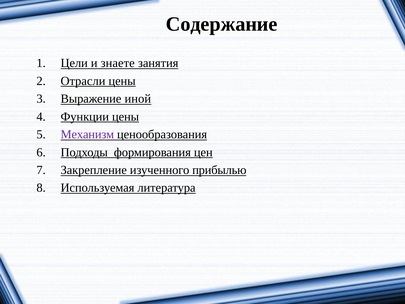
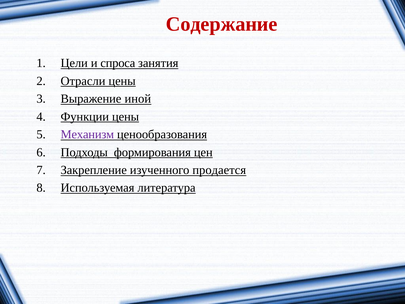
Содержание colour: black -> red
знаете: знаете -> спроса
прибылью: прибылью -> продается
